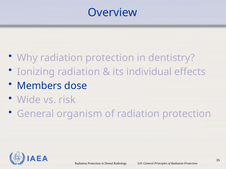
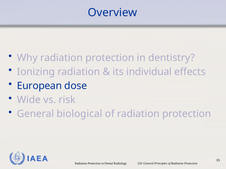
Members: Members -> European
organism: organism -> biological
